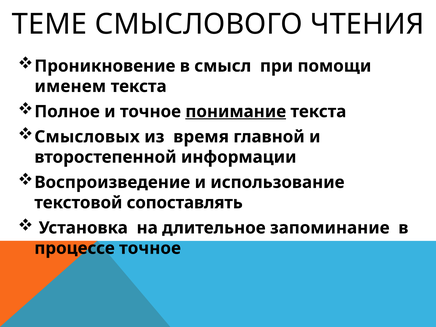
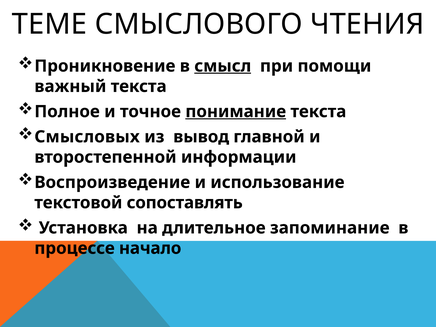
смысл underline: none -> present
именем: именем -> важный
время: время -> вывод
процессе точное: точное -> начало
